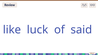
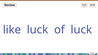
of said: said -> luck
